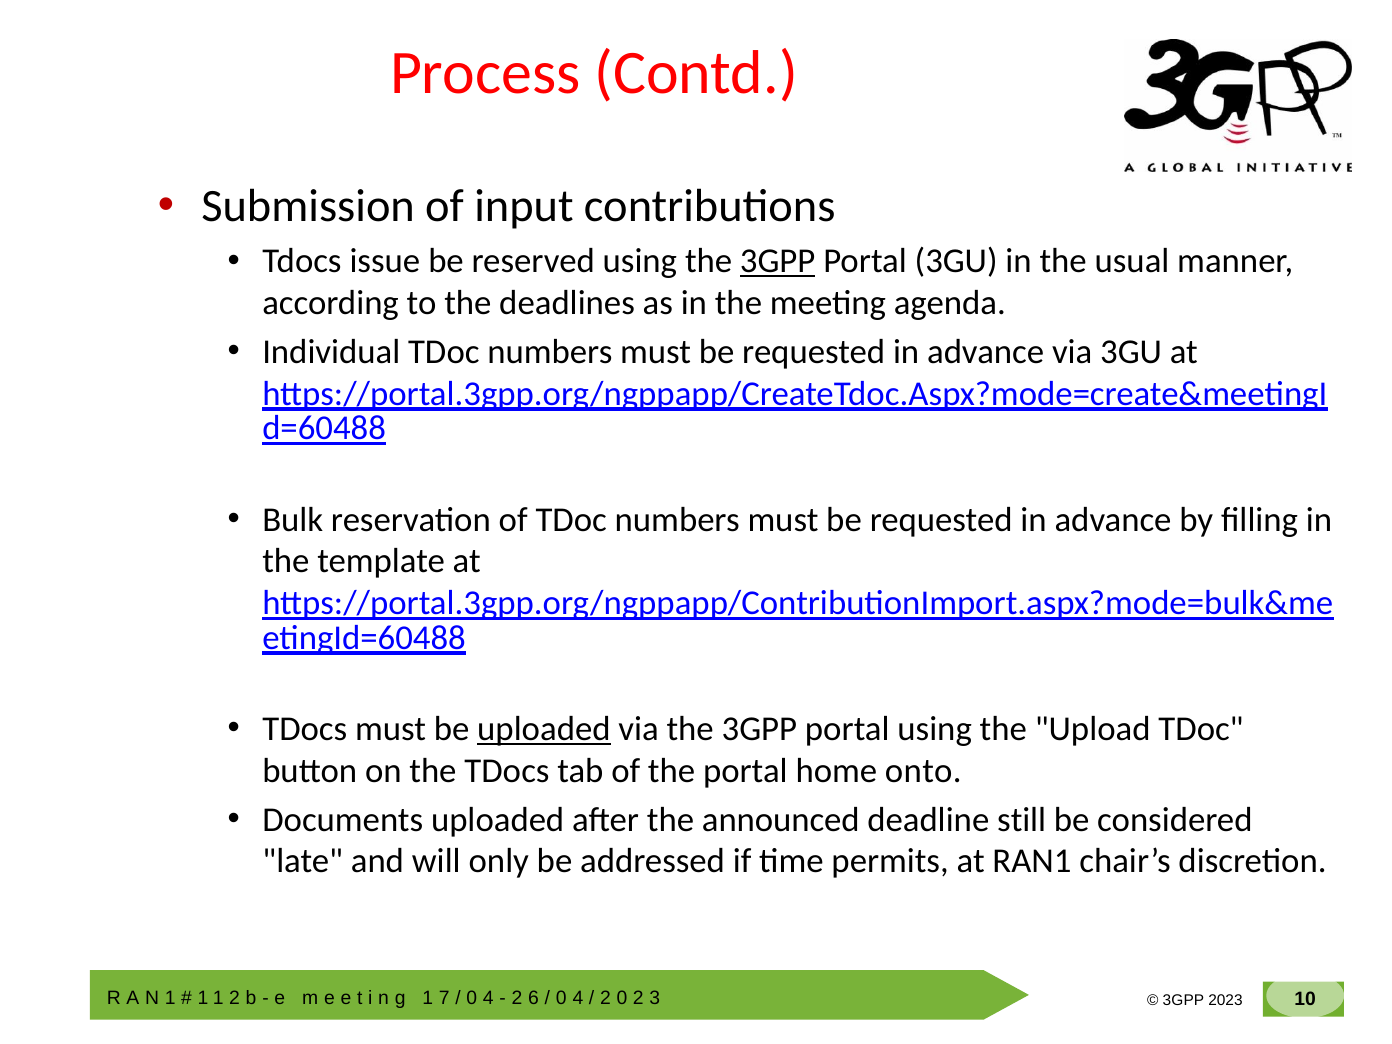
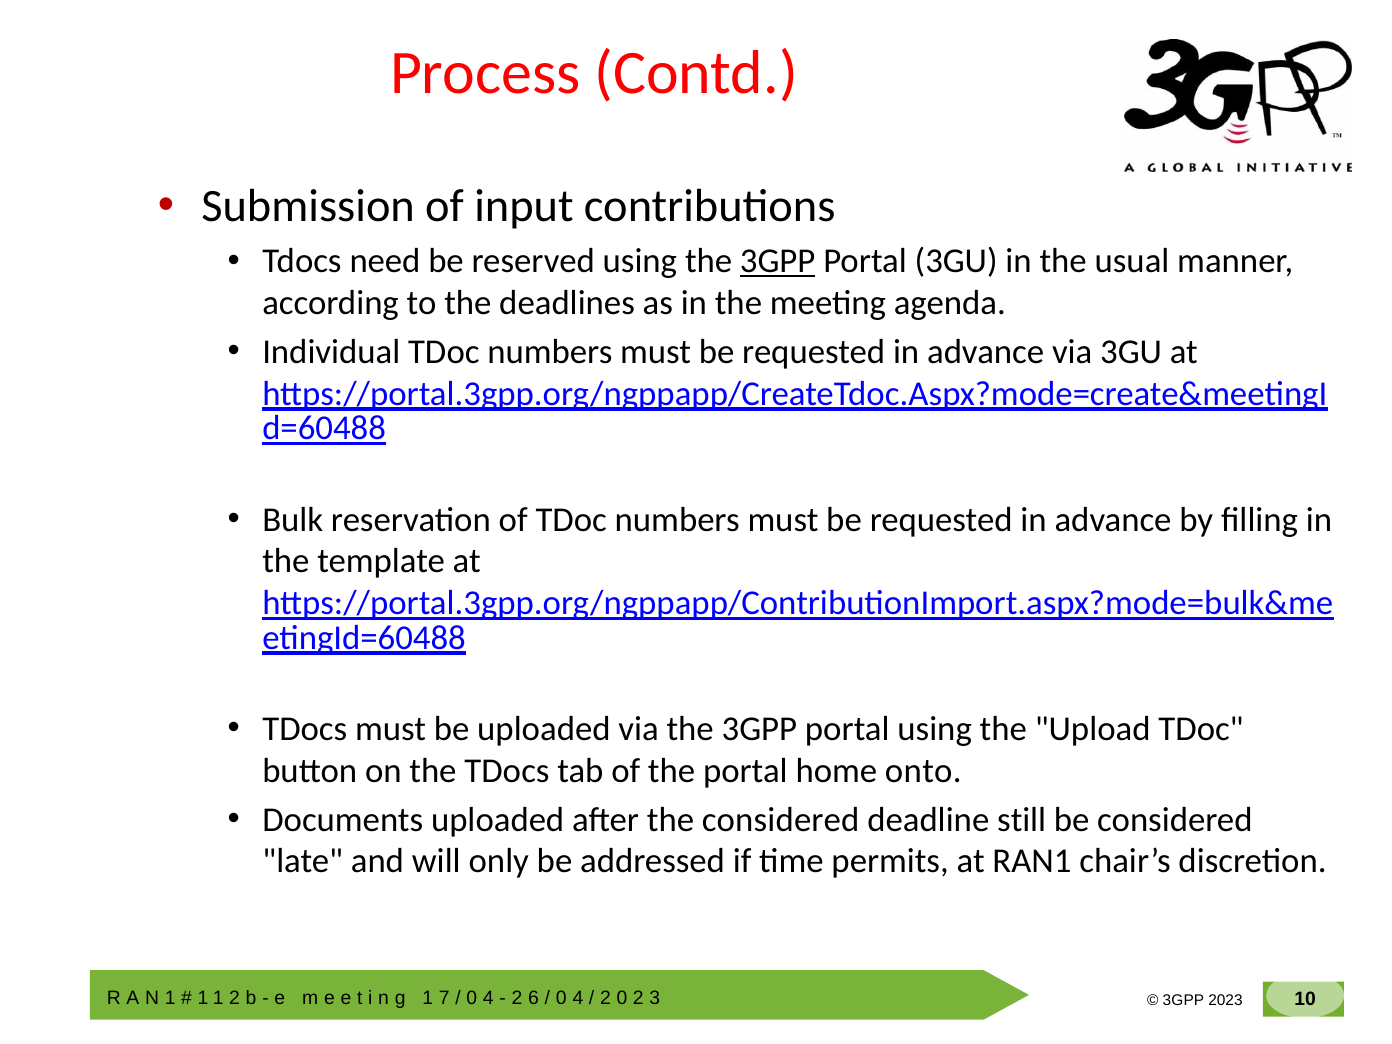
issue: issue -> need
uploaded at (544, 729) underline: present -> none
the announced: announced -> considered
